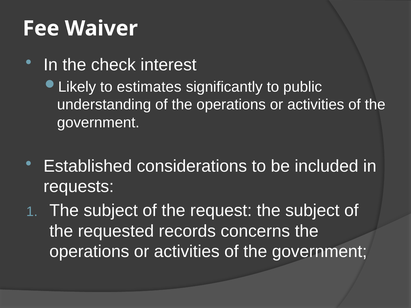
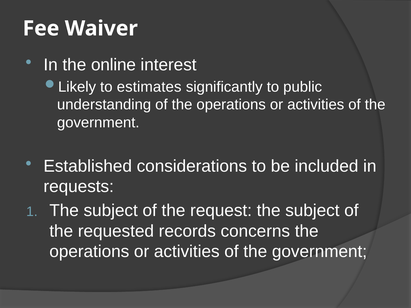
check: check -> online
